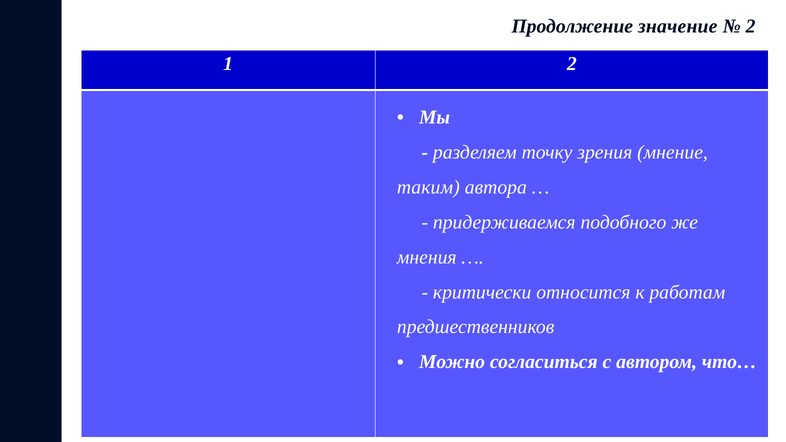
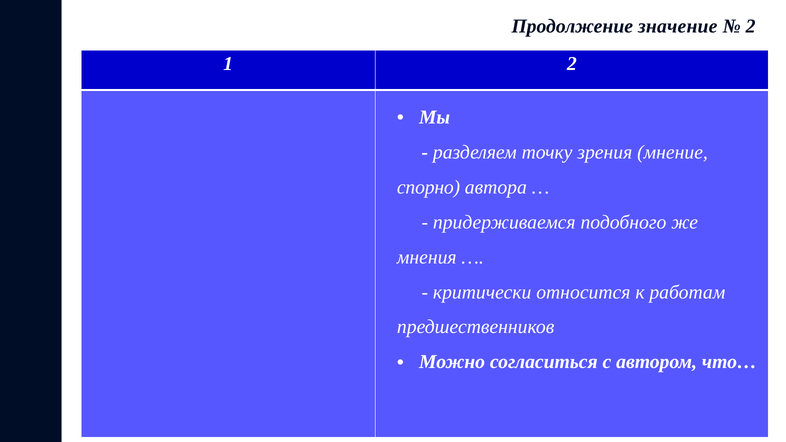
таким: таким -> спорно
